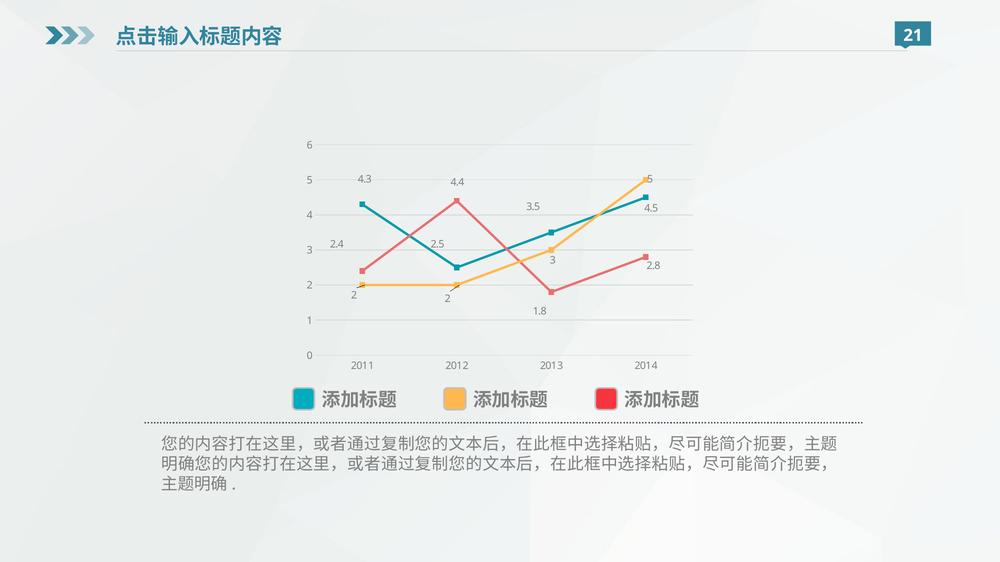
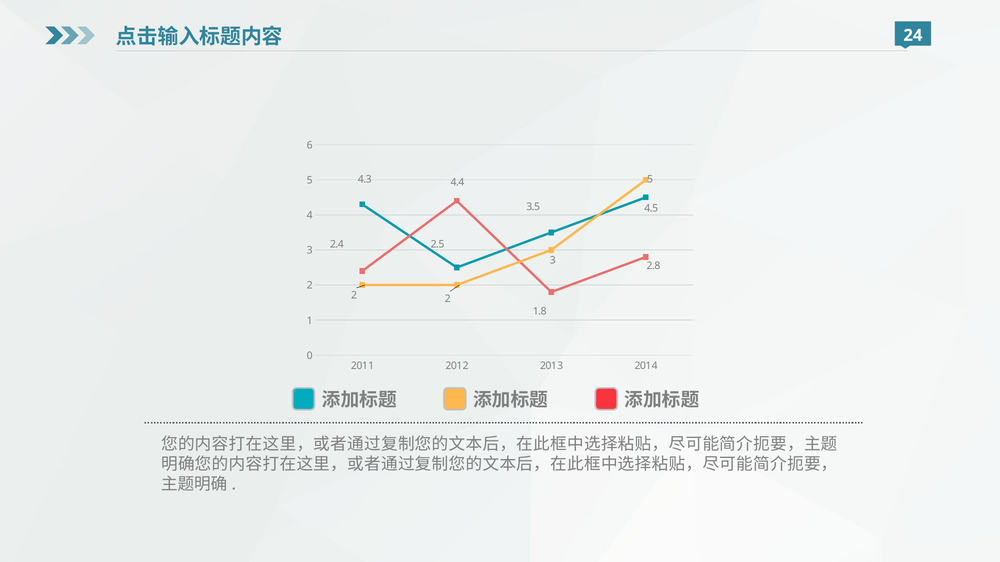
21: 21 -> 24
